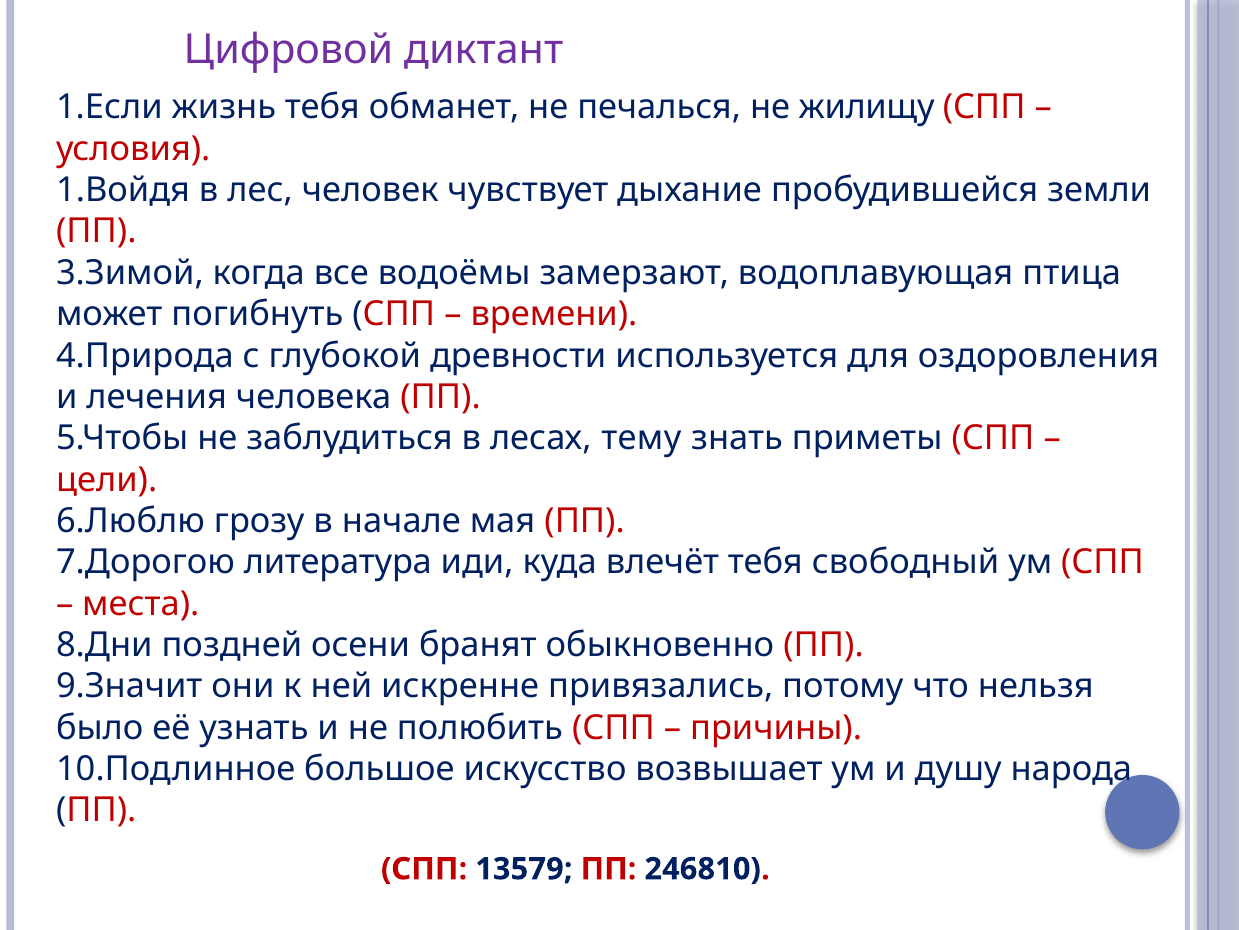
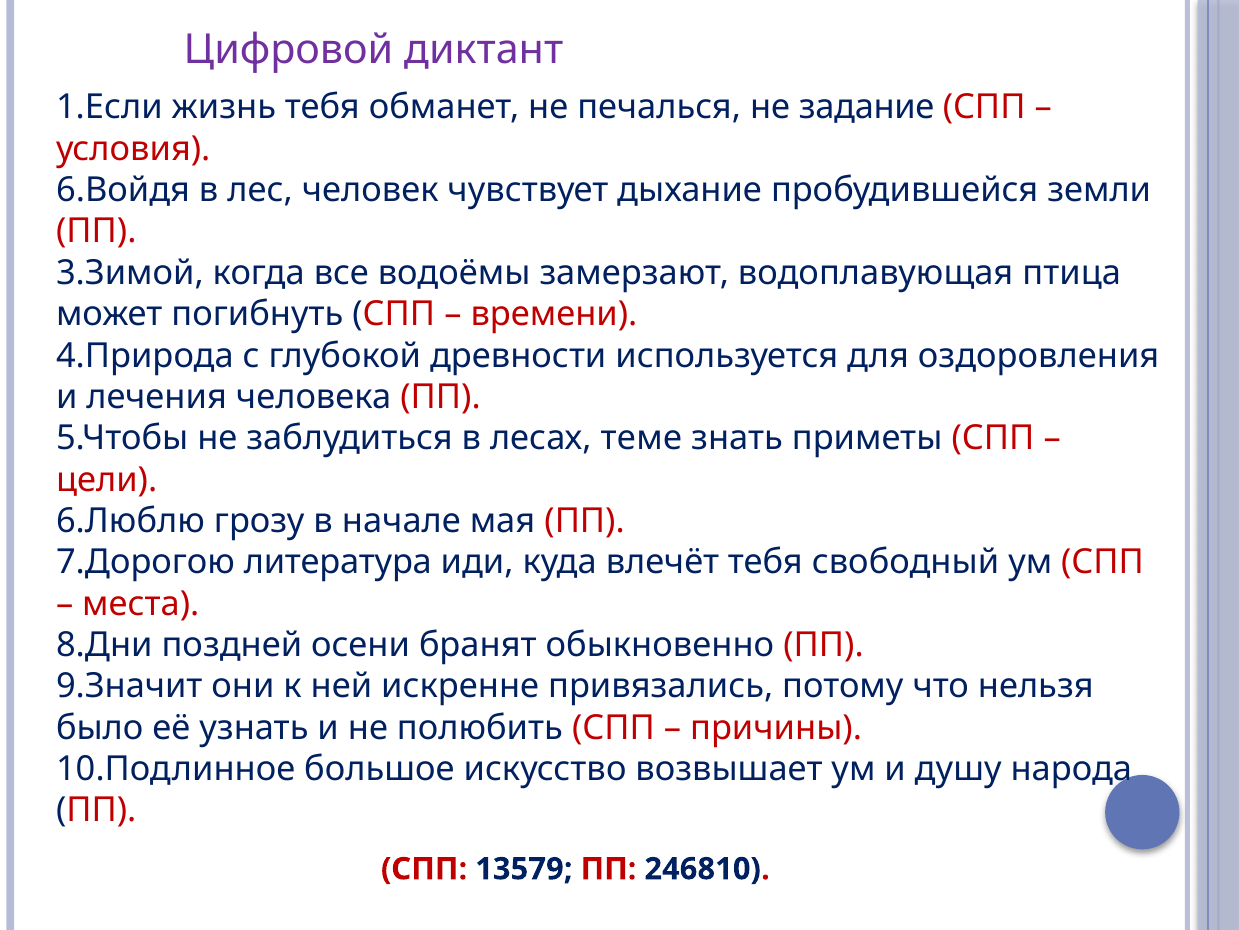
жилищу: жилищу -> задание
1.Войдя: 1.Войдя -> 6.Войдя
тему: тему -> теме
